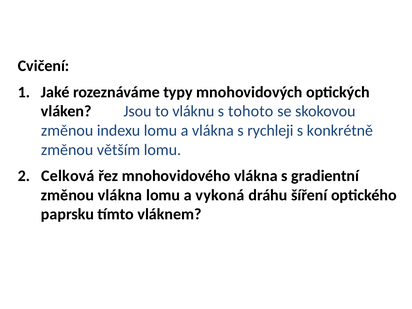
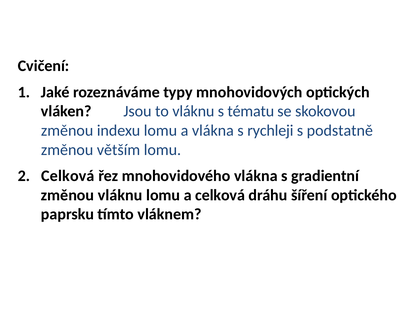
tohoto: tohoto -> tématu
konkrétně: konkrétně -> podstatně
změnou vlákna: vlákna -> vláknu
a vykoná: vykoná -> celková
